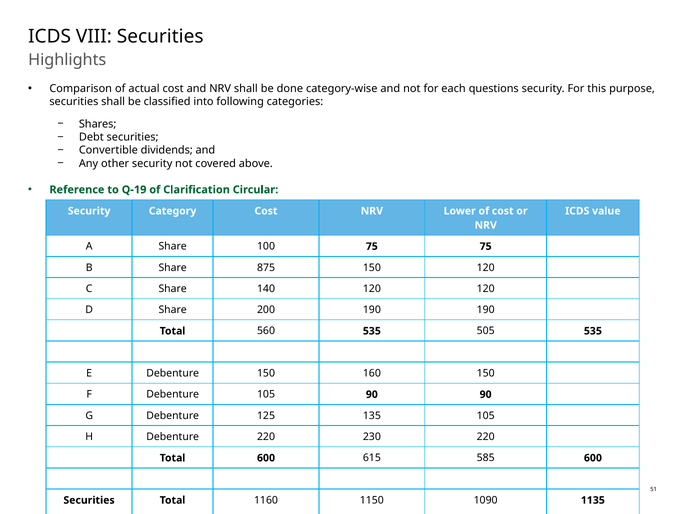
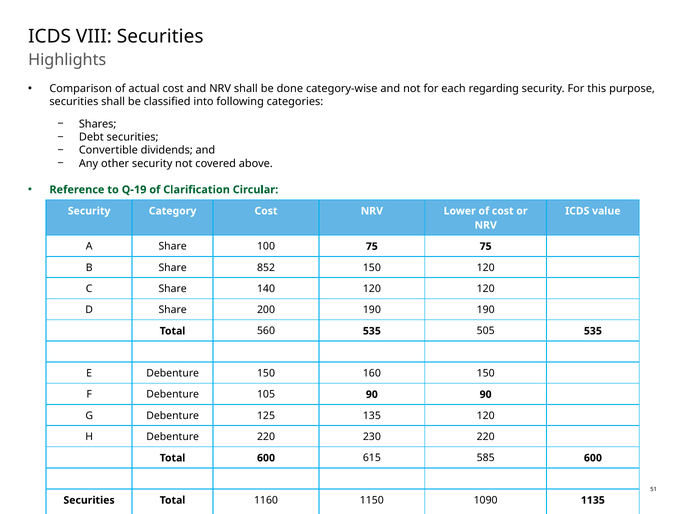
questions: questions -> regarding
875: 875 -> 852
135 105: 105 -> 120
